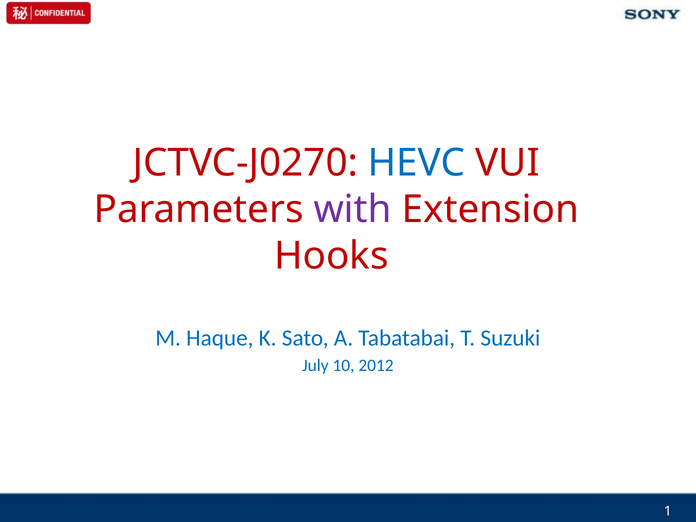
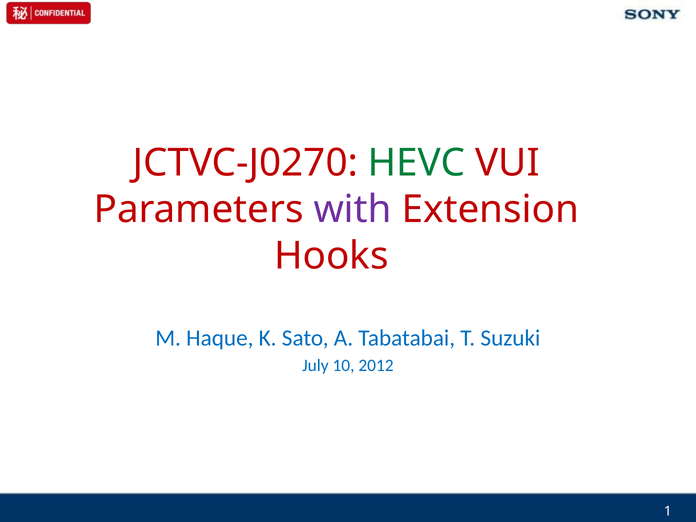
HEVC colour: blue -> green
